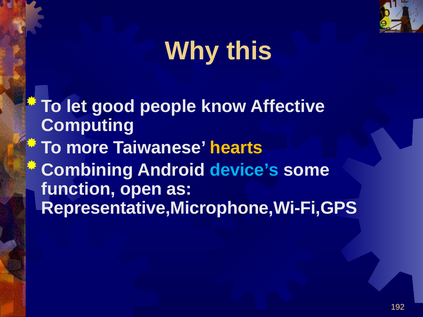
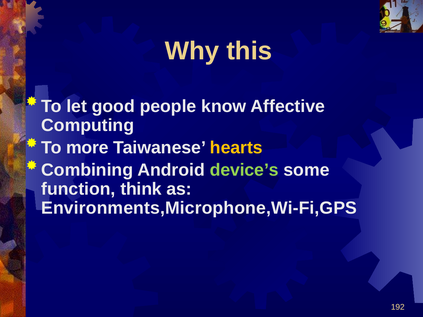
device’s colour: light blue -> light green
open: open -> think
Representative,Microphone,Wi-Fi,GPS: Representative,Microphone,Wi-Fi,GPS -> Environments,Microphone,Wi-Fi,GPS
